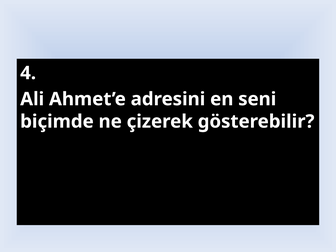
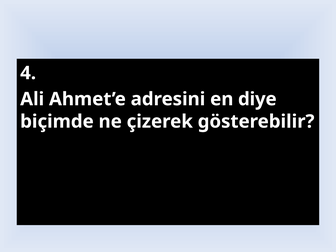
seni: seni -> diye
